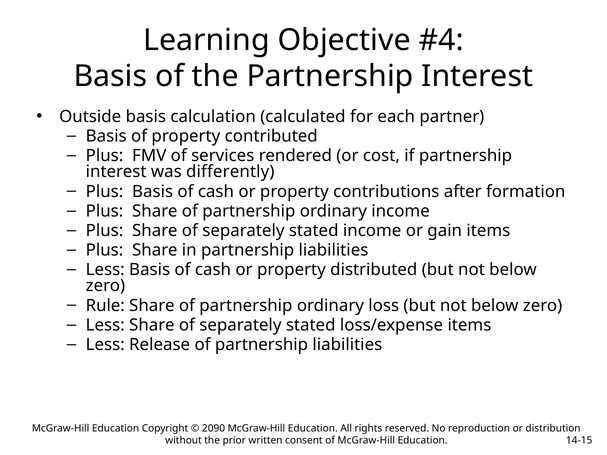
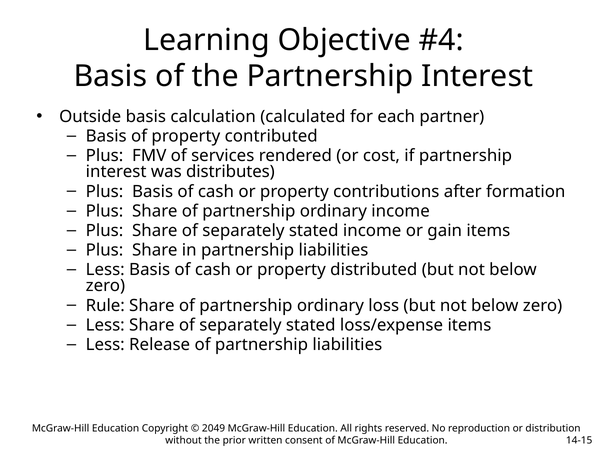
differently: differently -> distributes
2090: 2090 -> 2049
